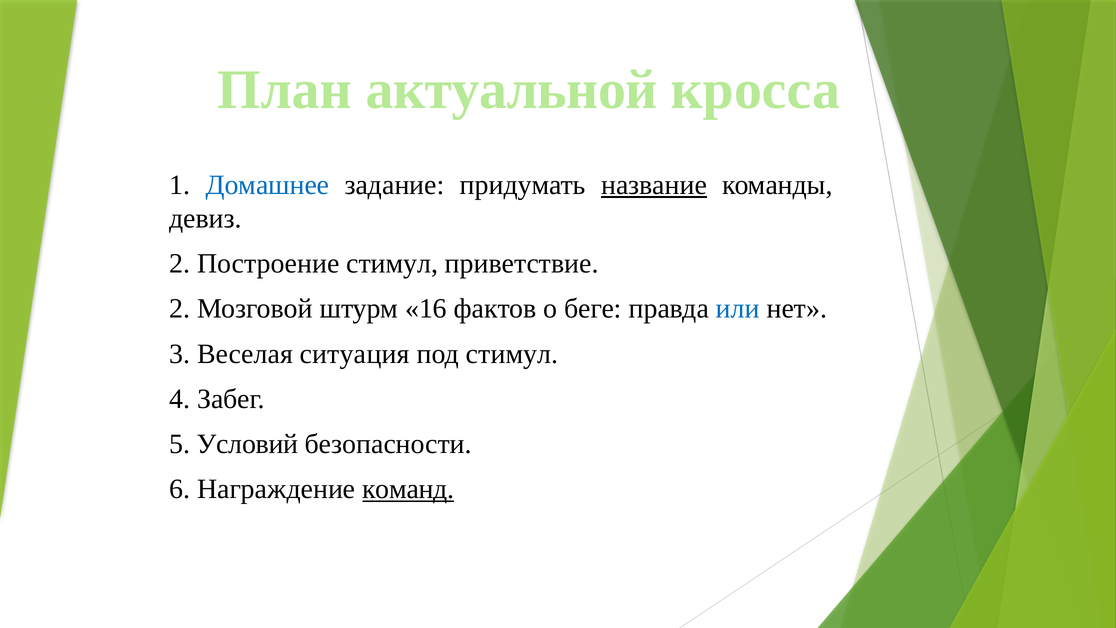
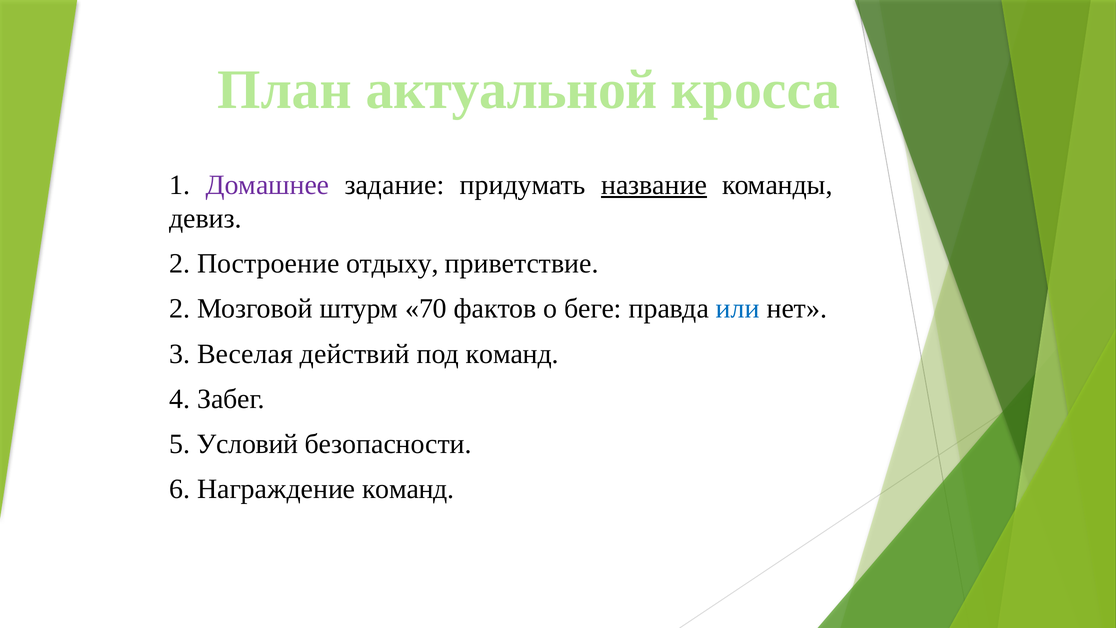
Домашнее colour: blue -> purple
Построение стимул: стимул -> отдыху
16: 16 -> 70
ситуация: ситуация -> действий
под стимул: стимул -> команд
команд at (408, 489) underline: present -> none
